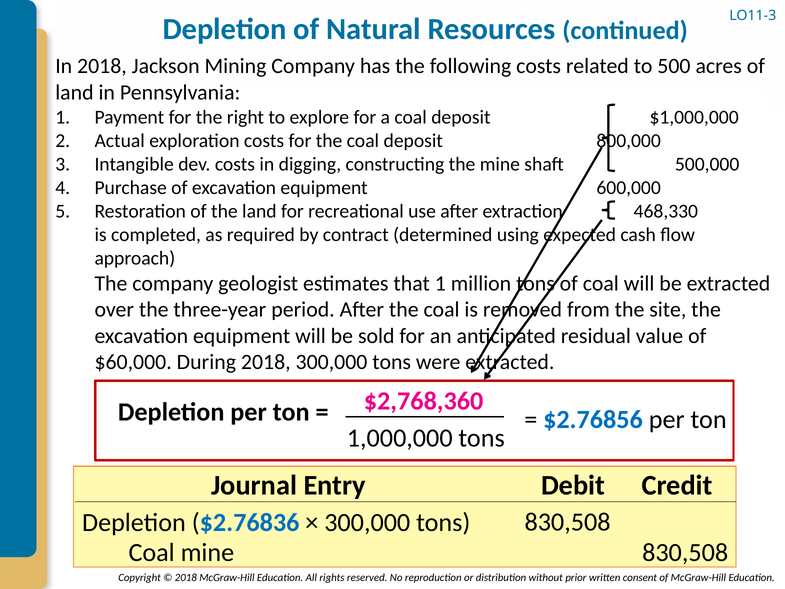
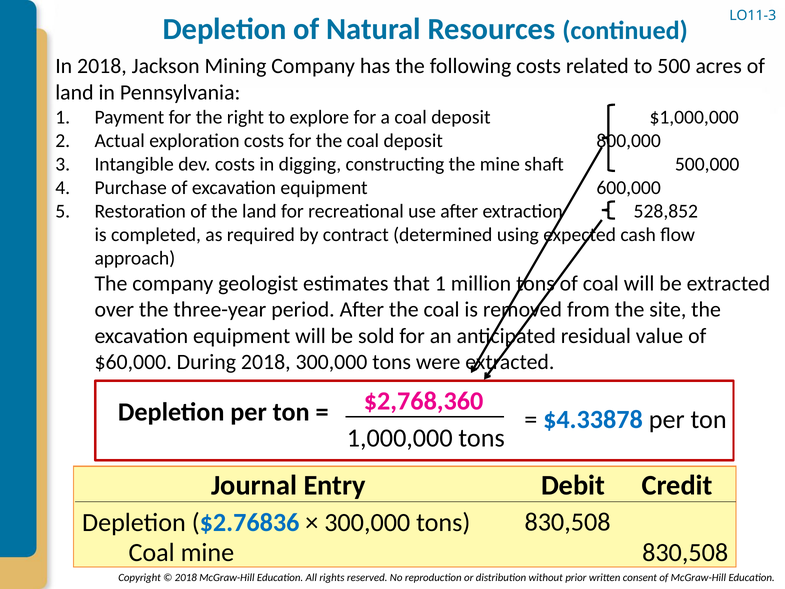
468,330: 468,330 -> 528,852
$2.76856: $2.76856 -> $4.33878
